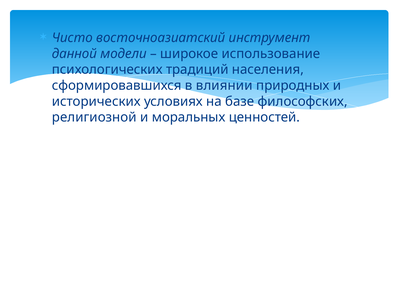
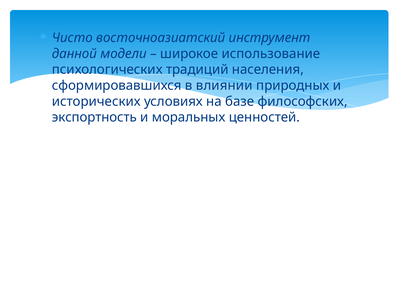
религиозной: религиозной -> экспортность
